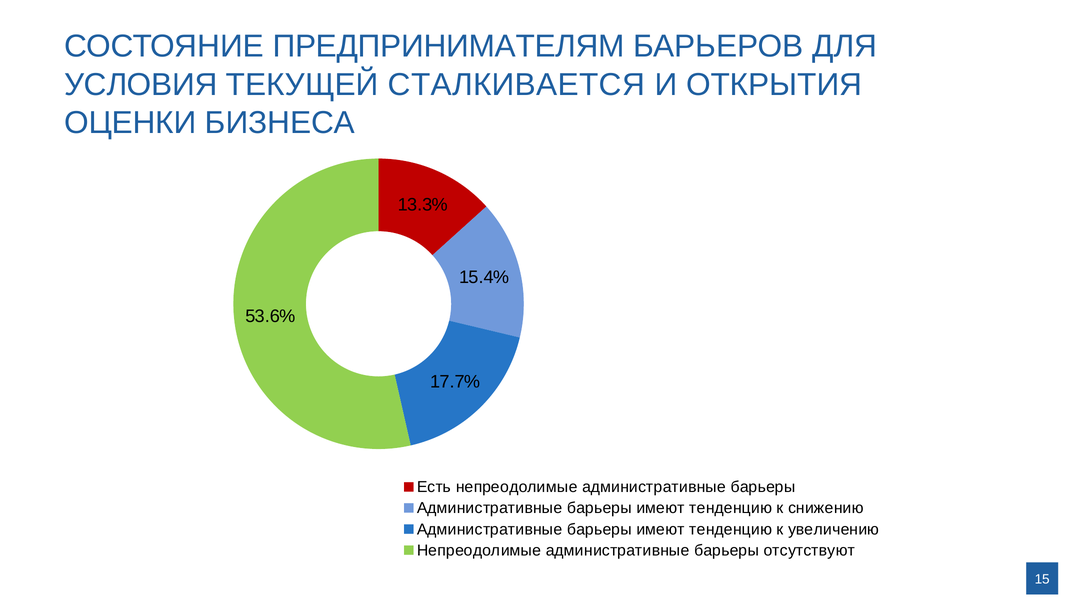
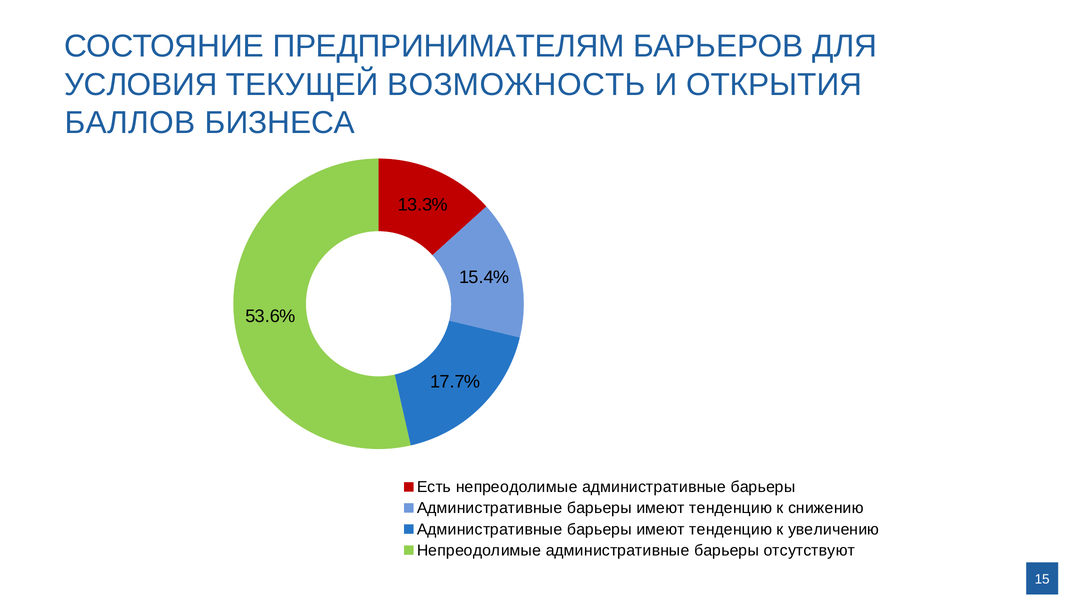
СТАЛКИВАЕТСЯ: СТАЛКИВАЕТСЯ -> ВОЗМОЖНОСТЬ
ОЦЕНКИ: ОЦЕНКИ -> БАЛЛОВ
